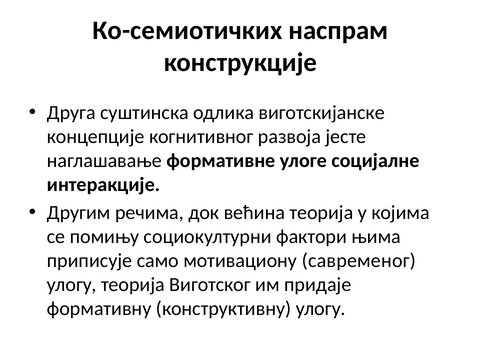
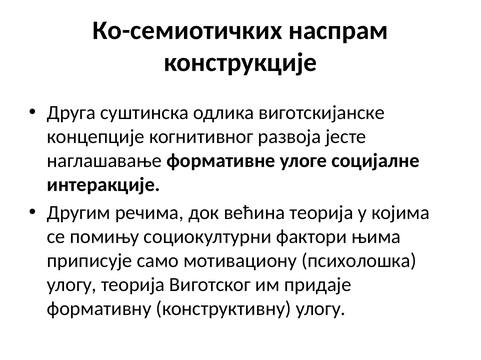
савременог: савременог -> психолошка
